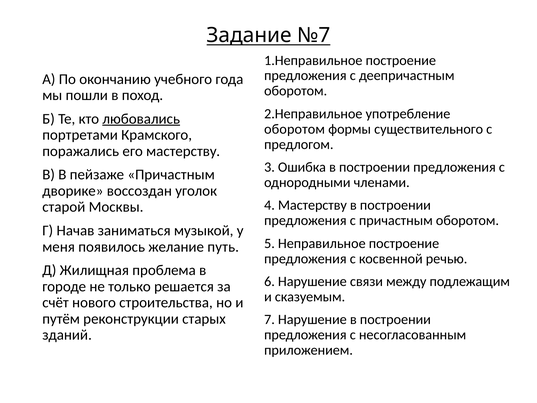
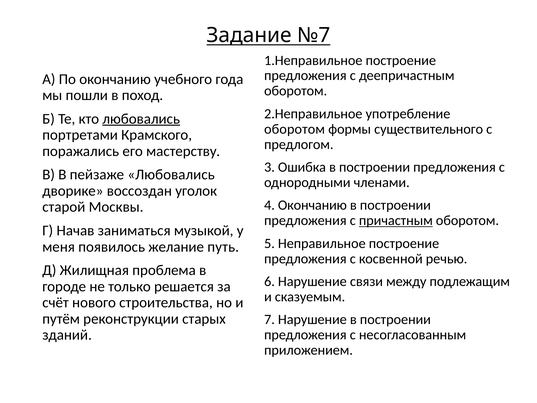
пейзаже Причастным: Причастным -> Любовались
4 Мастерству: Мастерству -> Окончанию
причастным at (396, 220) underline: none -> present
